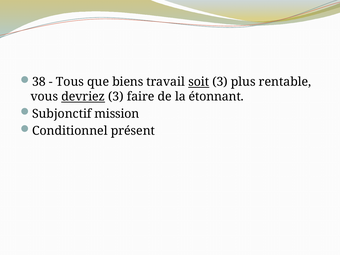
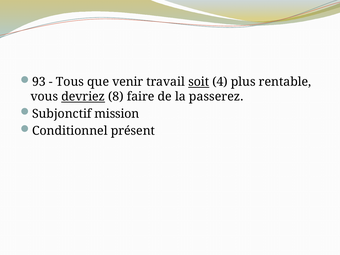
38: 38 -> 93
biens: biens -> venir
soit 3: 3 -> 4
devriez 3: 3 -> 8
étonnant: étonnant -> passerez
